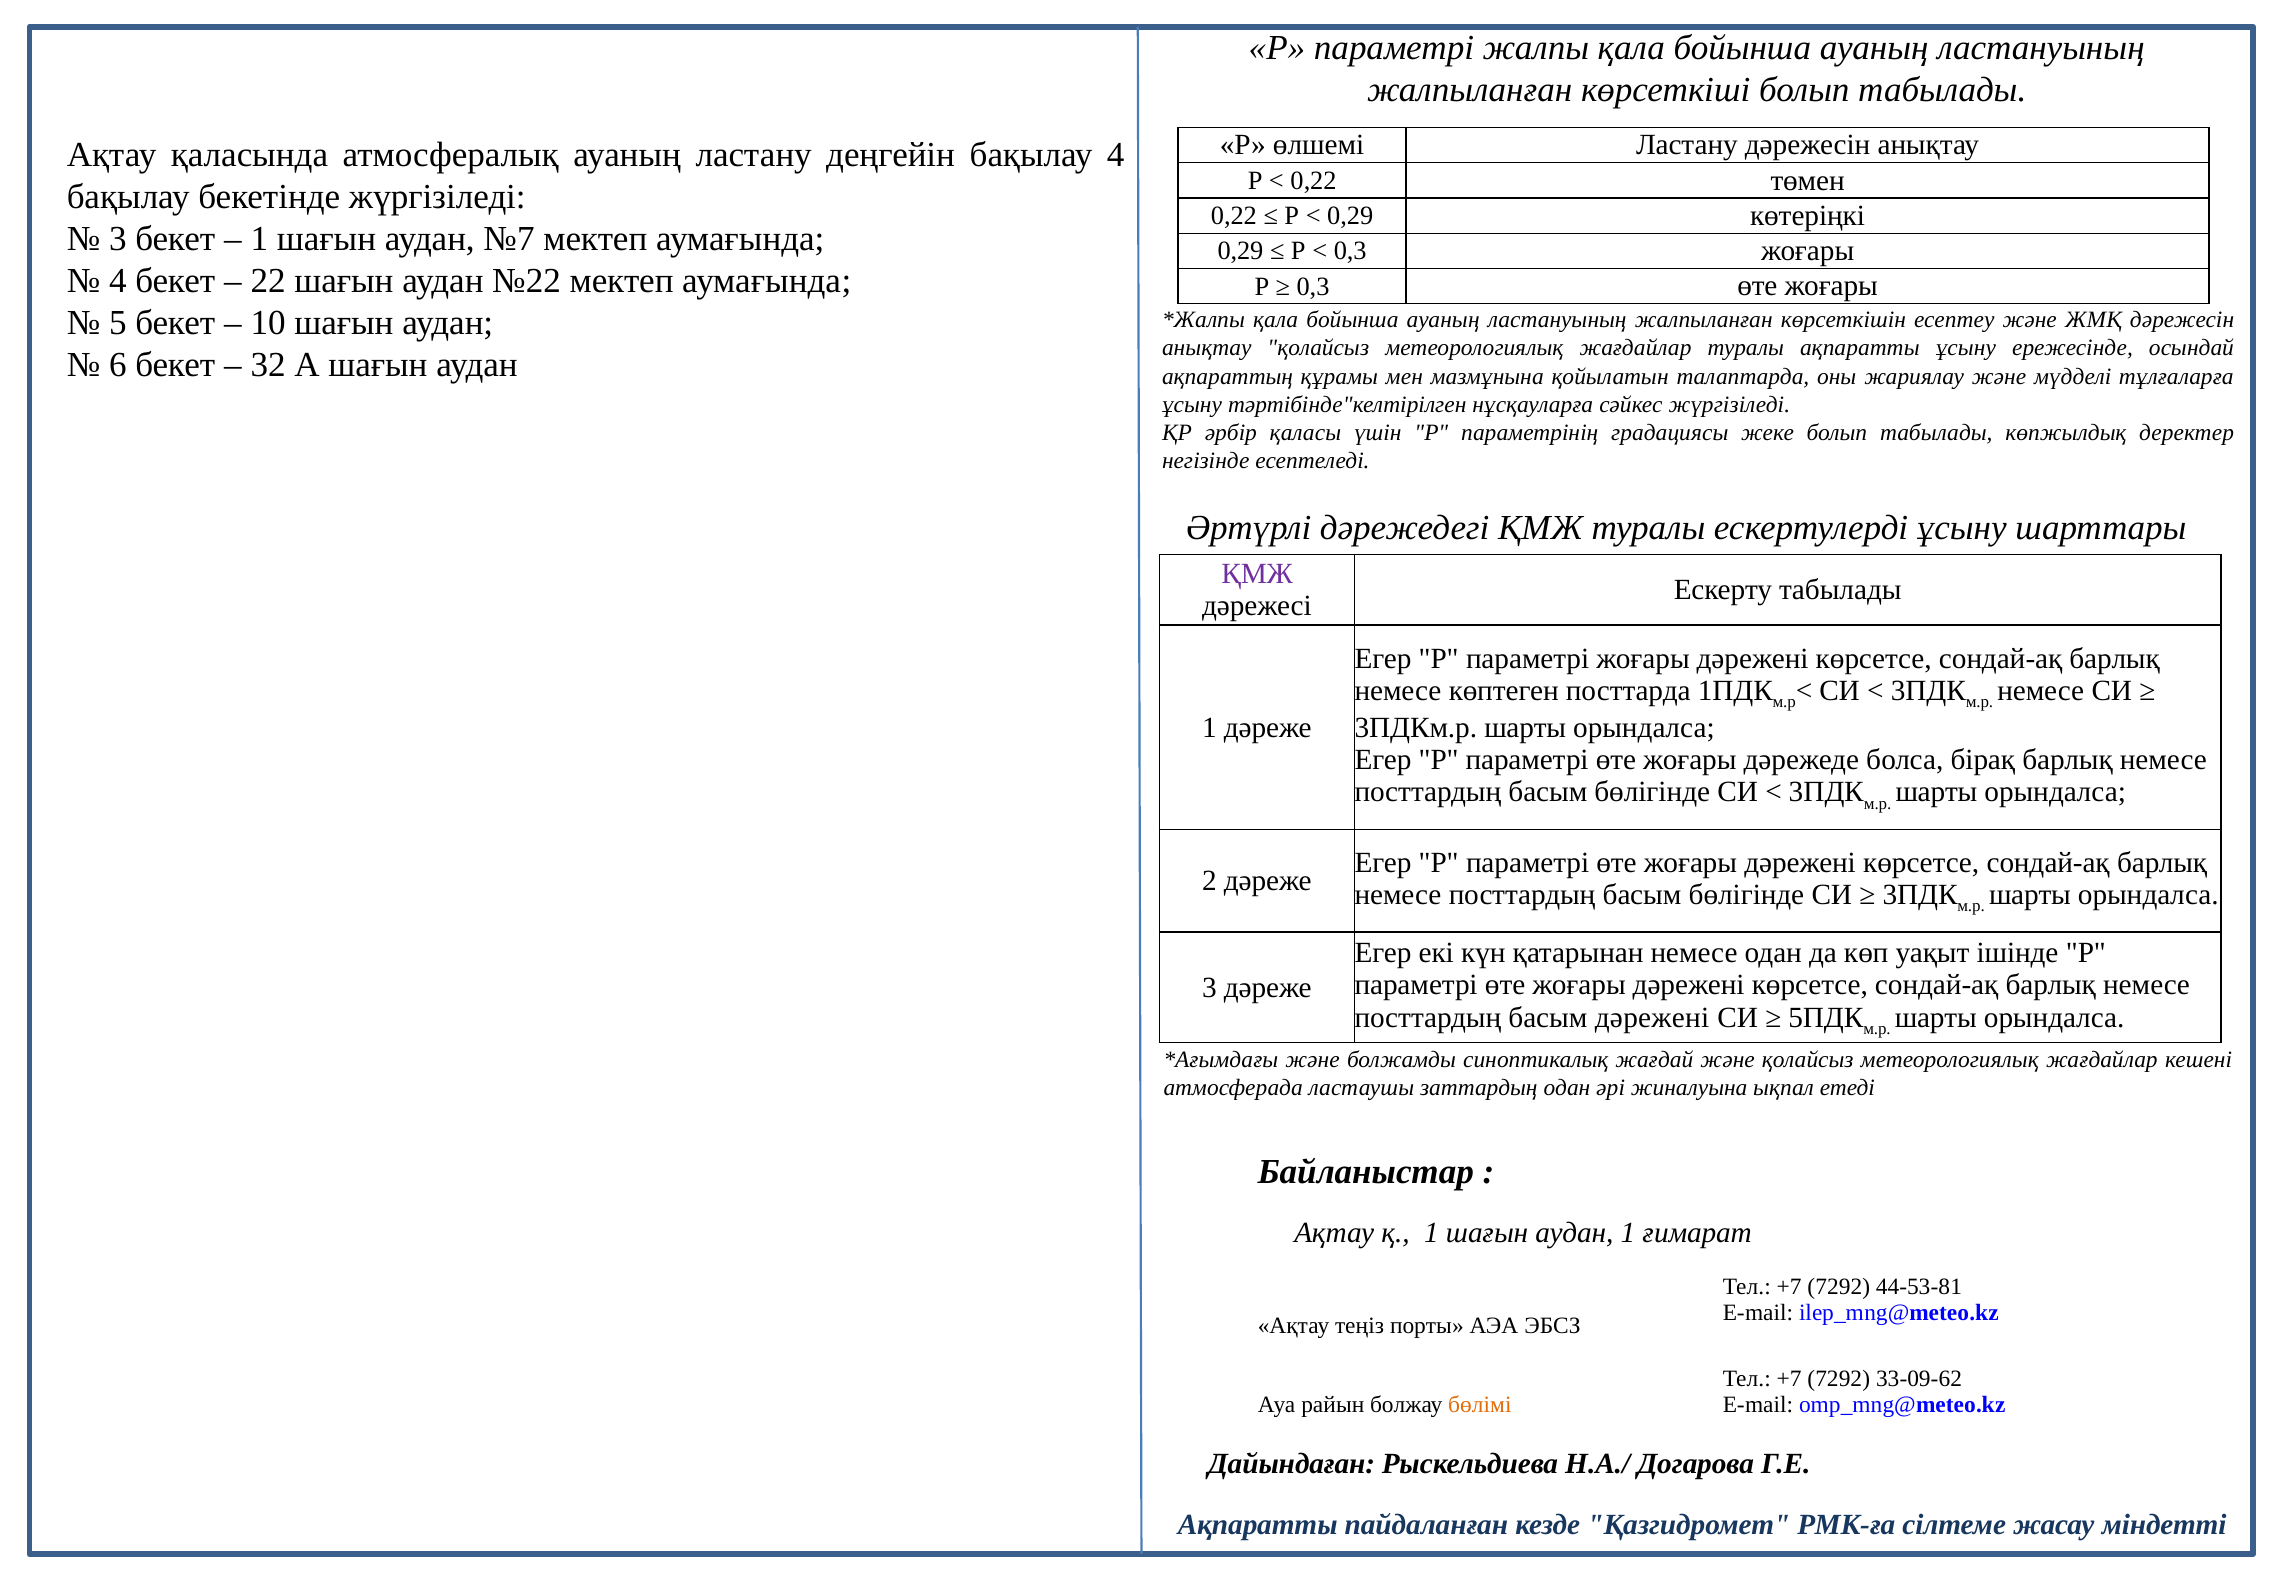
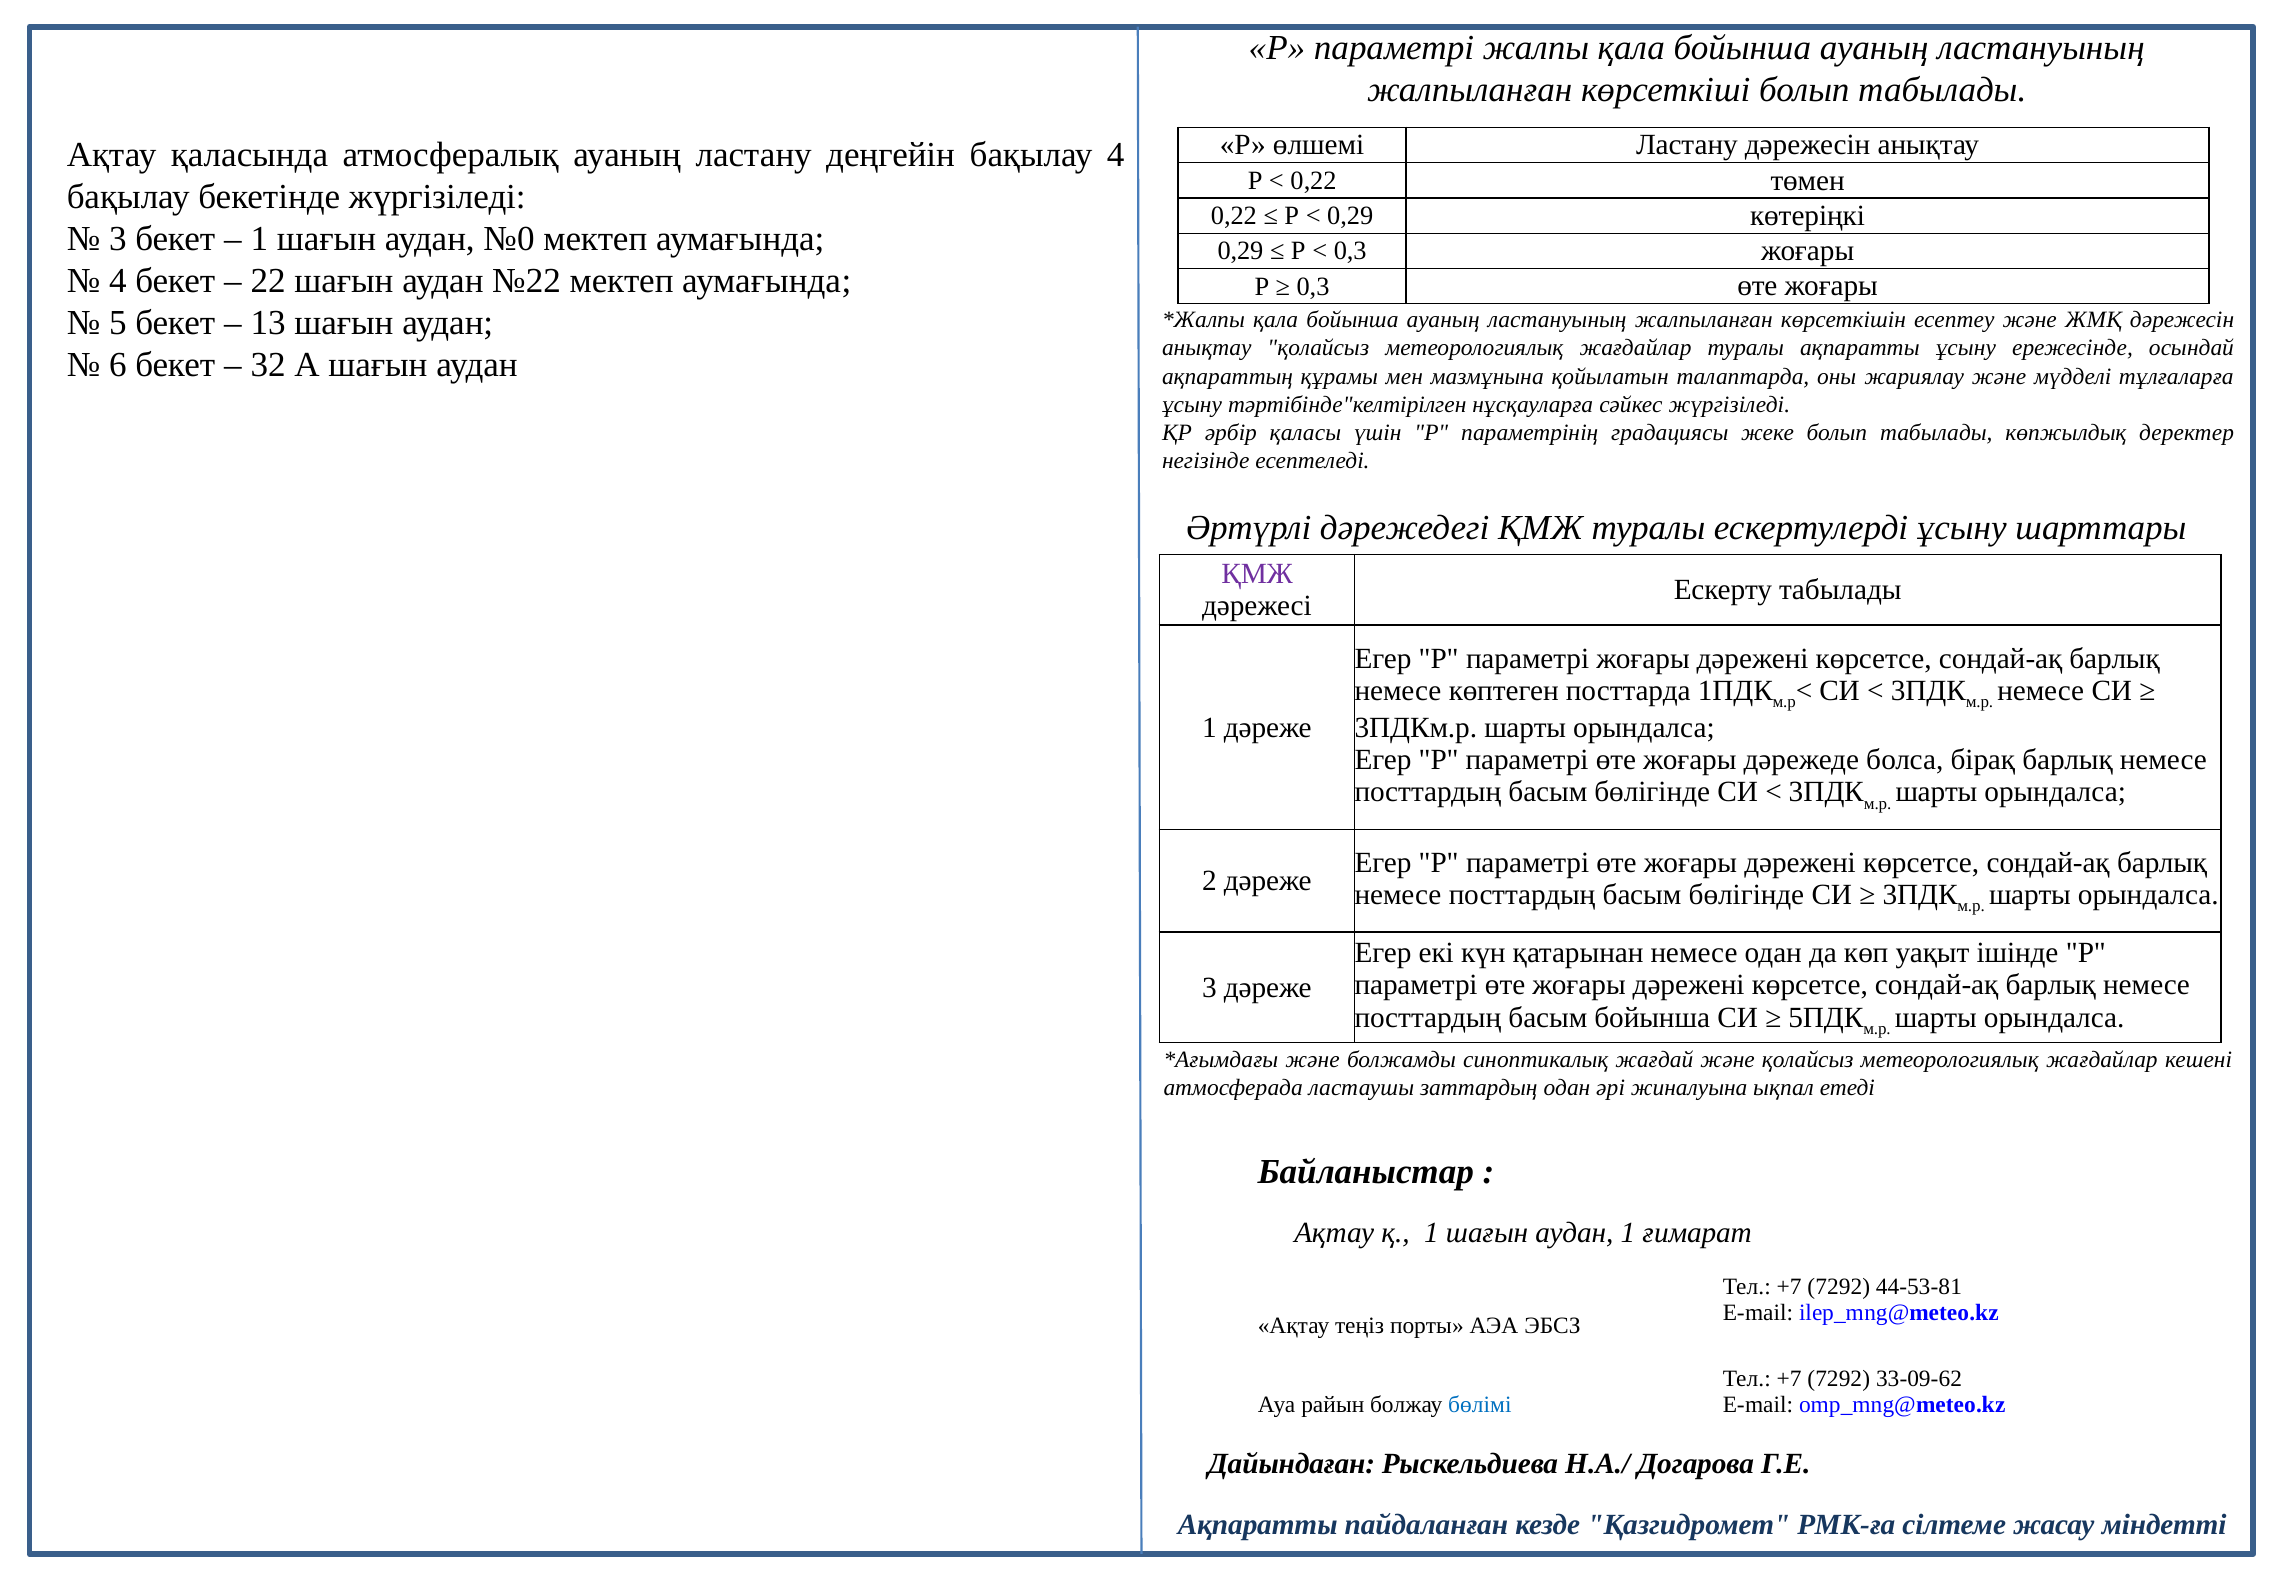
№7: №7 -> №0
10: 10 -> 13
басым дәрежені: дәрежені -> бойынша
бөлімі colour: orange -> blue
